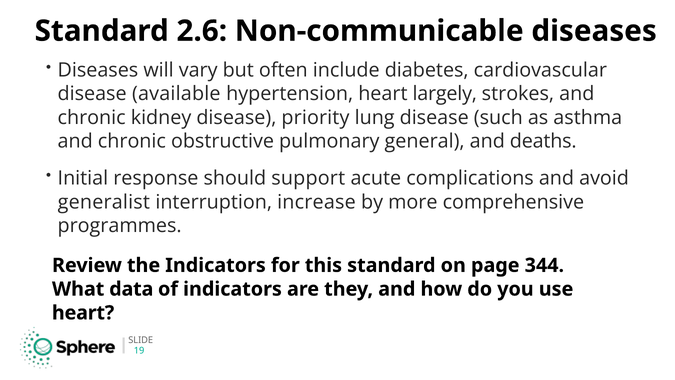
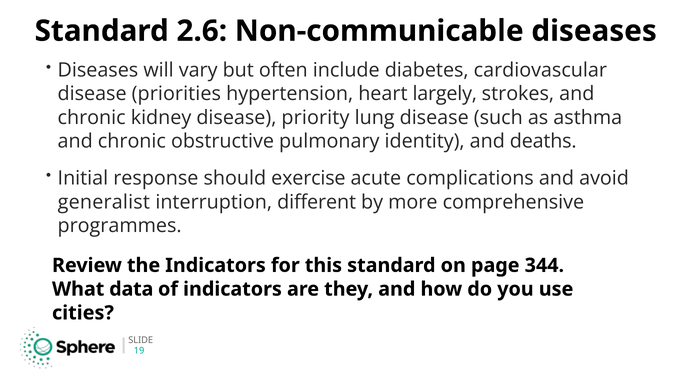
available: available -> priorities
general: general -> identity
support: support -> exercise
increase: increase -> different
heart at (83, 313): heart -> cities
